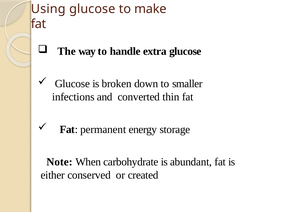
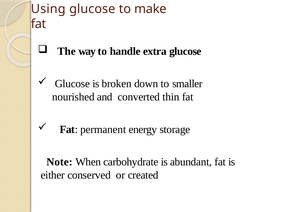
infections: infections -> nourished
